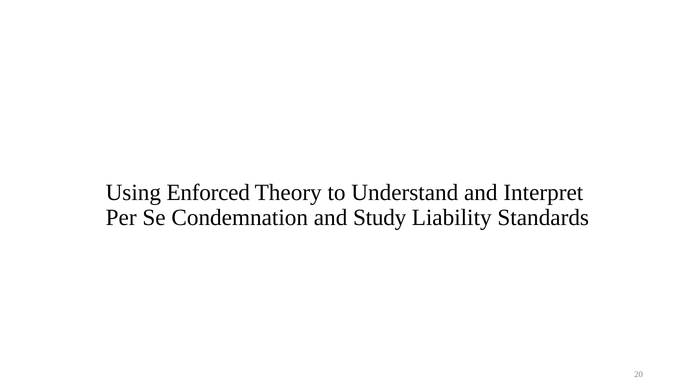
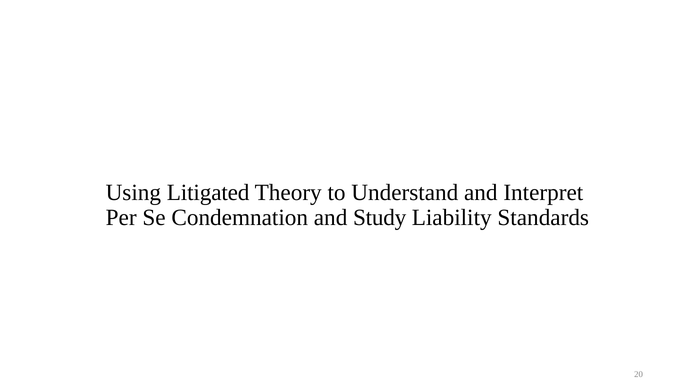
Enforced: Enforced -> Litigated
